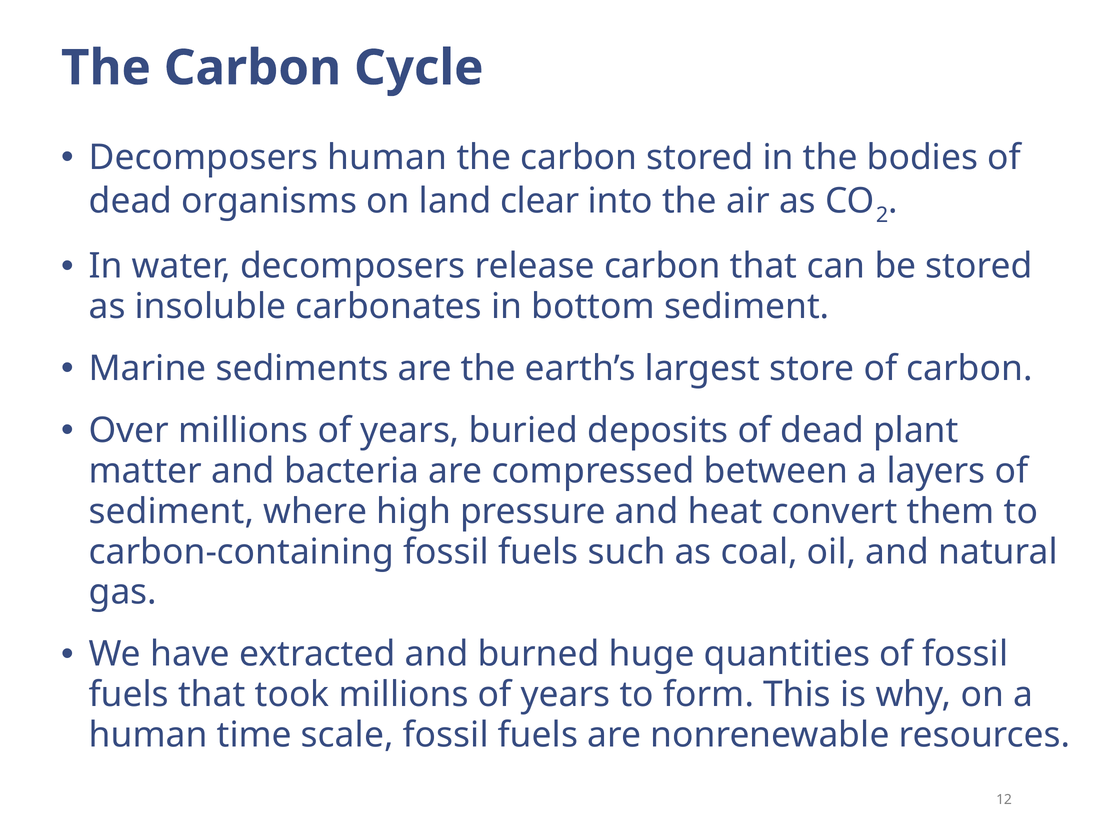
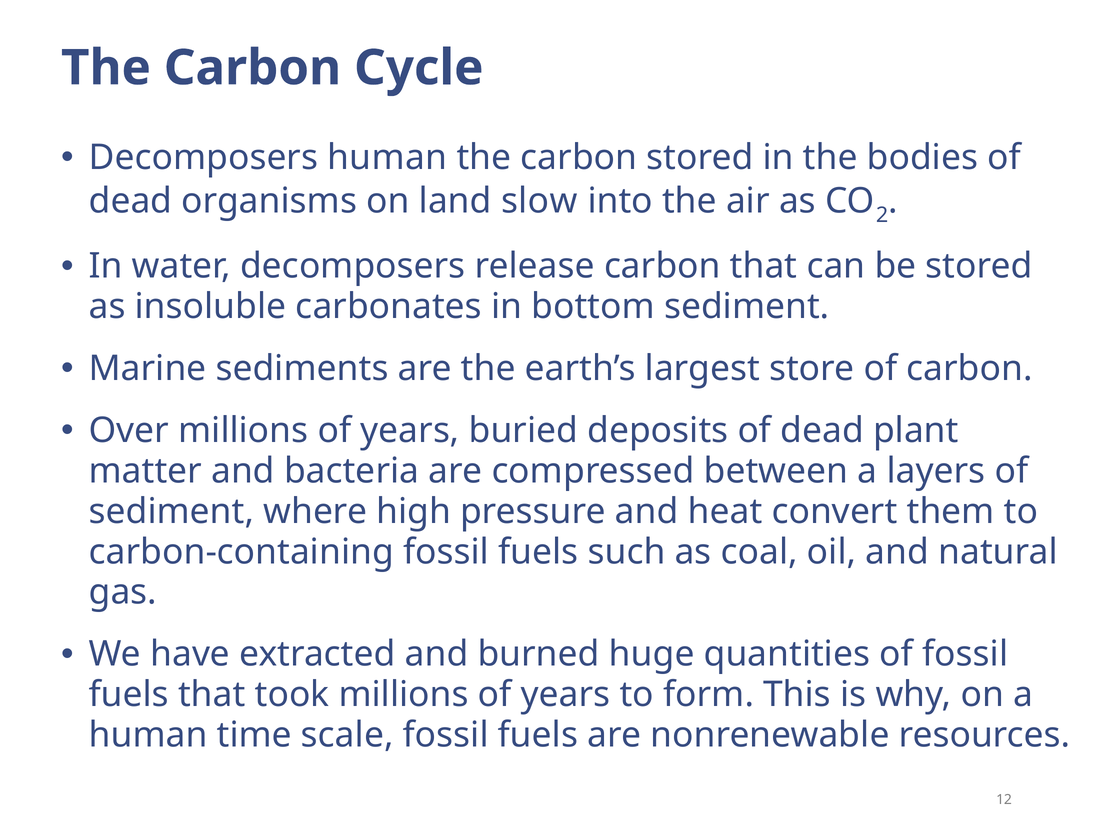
clear: clear -> slow
